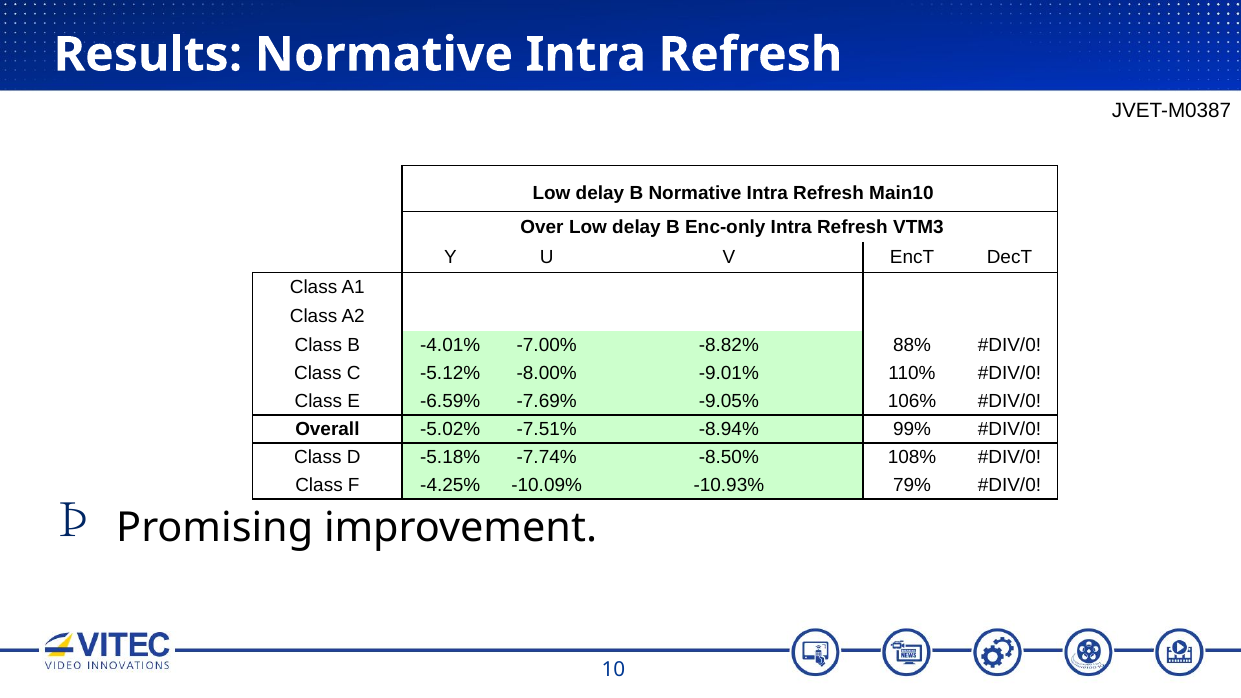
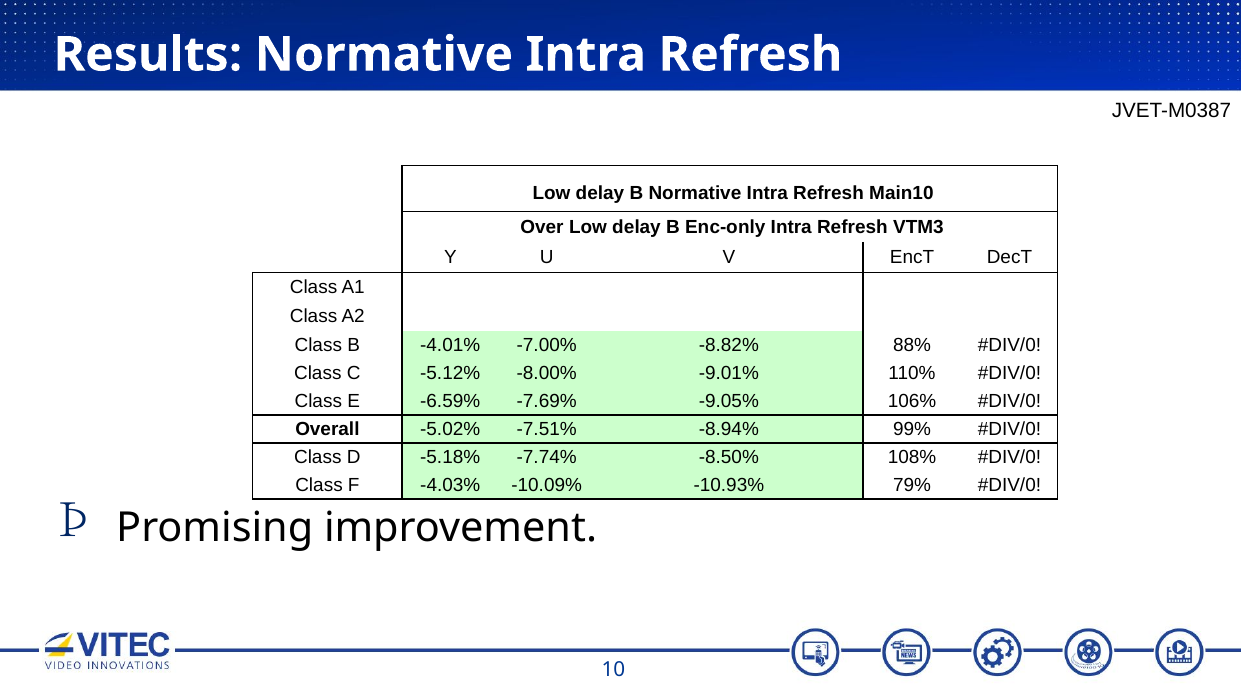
-4.25%: -4.25% -> -4.03%
